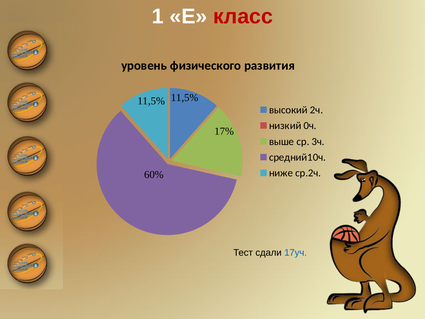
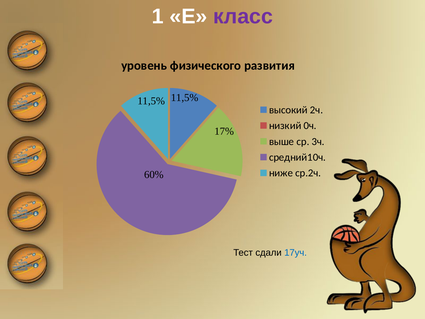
класс colour: red -> purple
